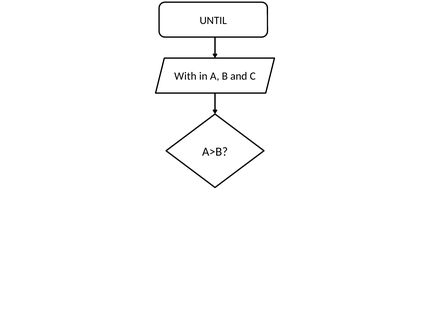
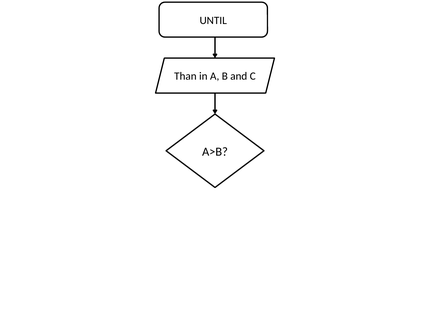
With: With -> Than
